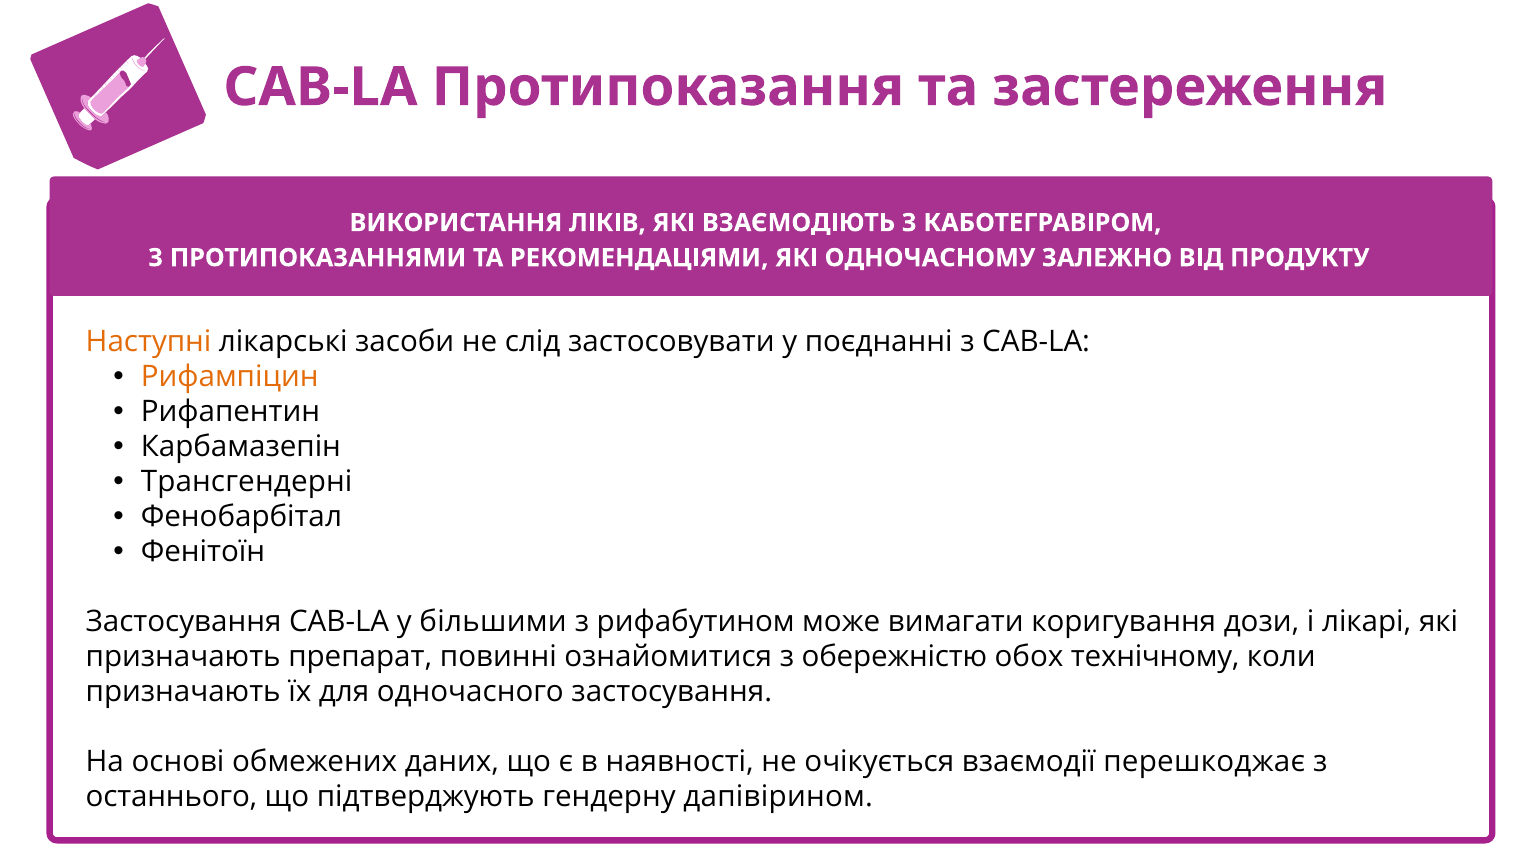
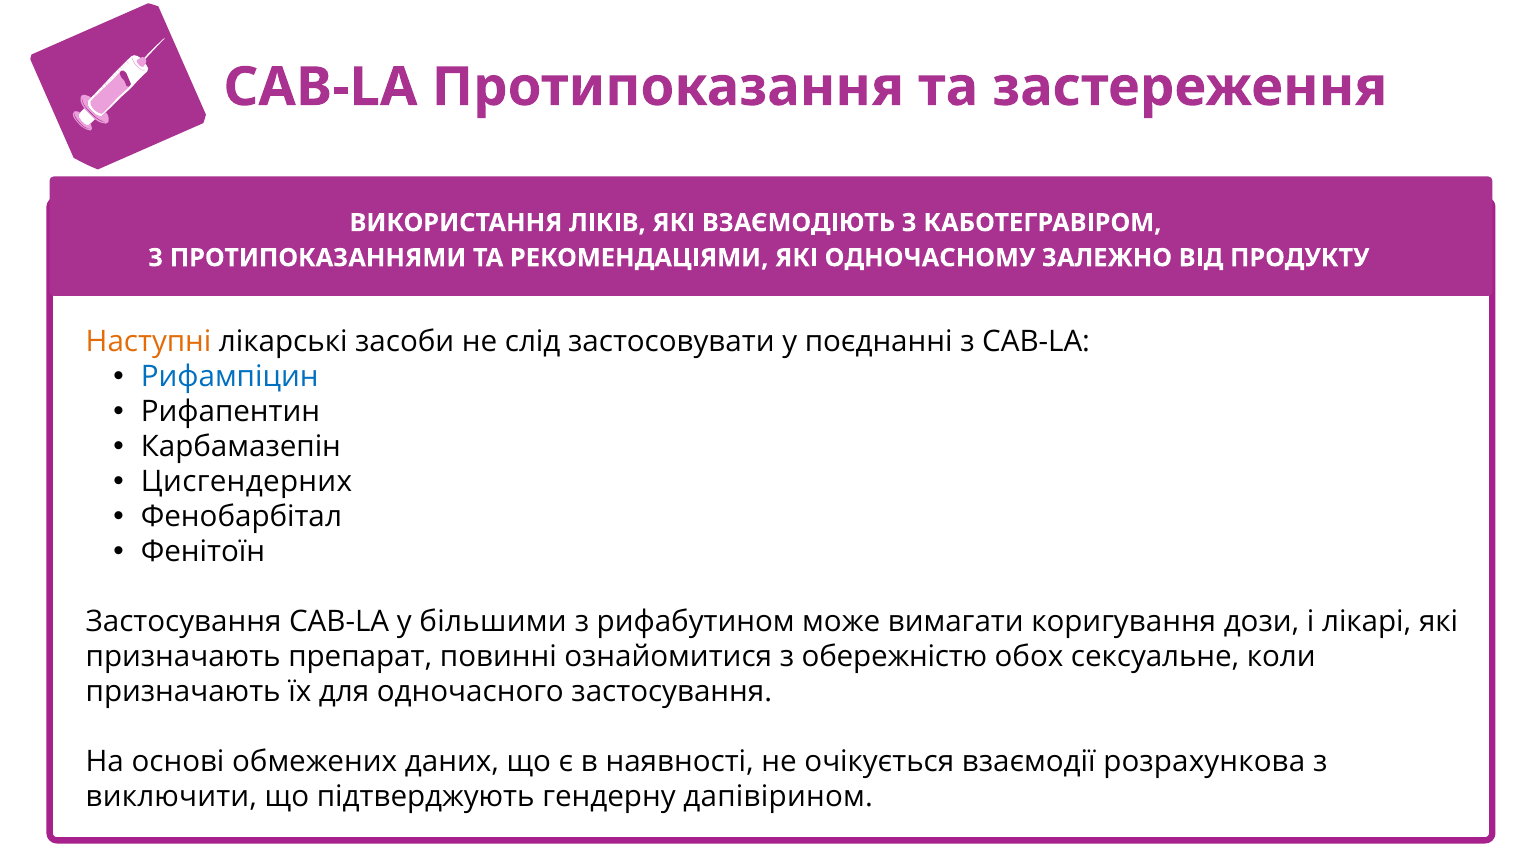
Рифампіцин colour: orange -> blue
Трансгендерні: Трансгендерні -> Цисгендерних
технічному: технічному -> сексуальне
перешкоджає: перешкоджає -> розрахункова
останнього: останнього -> виключити
